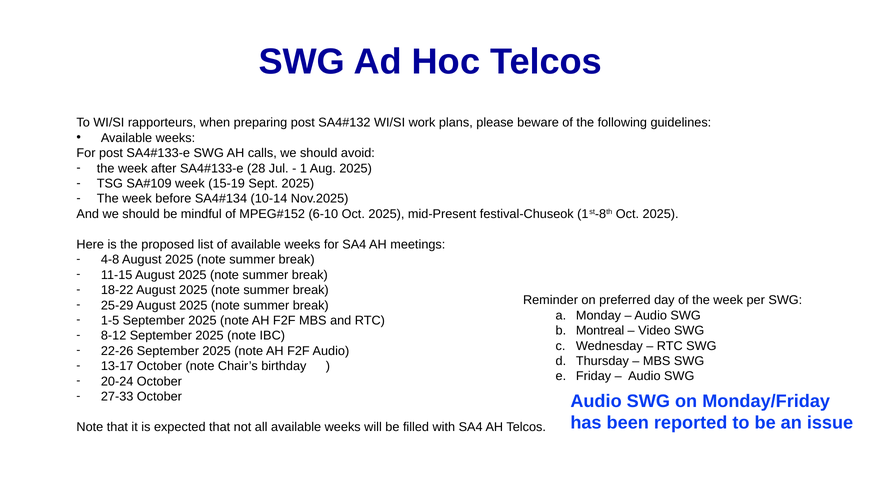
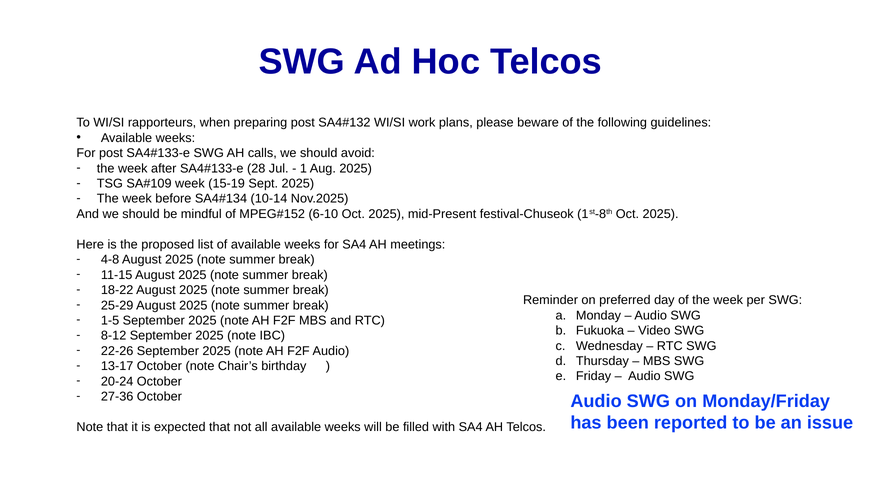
Montreal: Montreal -> Fukuoka
27-33: 27-33 -> 27-36
